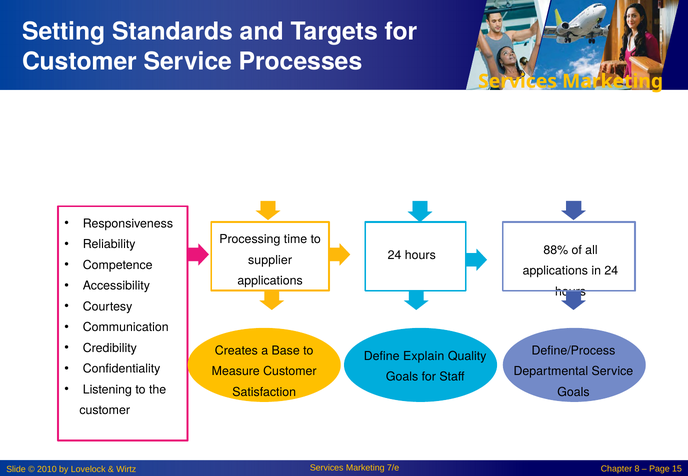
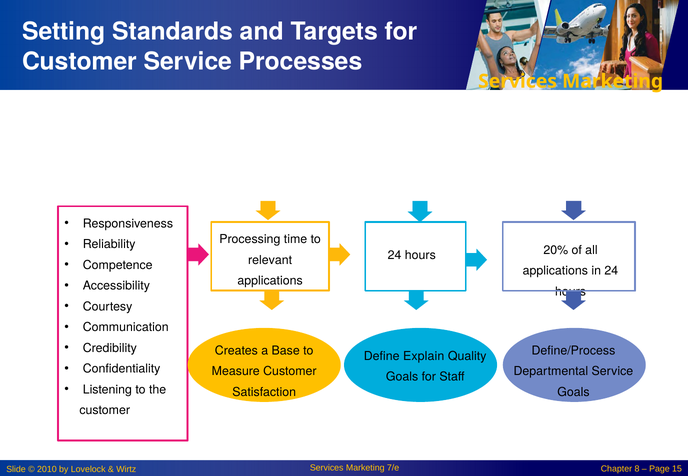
88%: 88% -> 20%
supplier: supplier -> relevant
